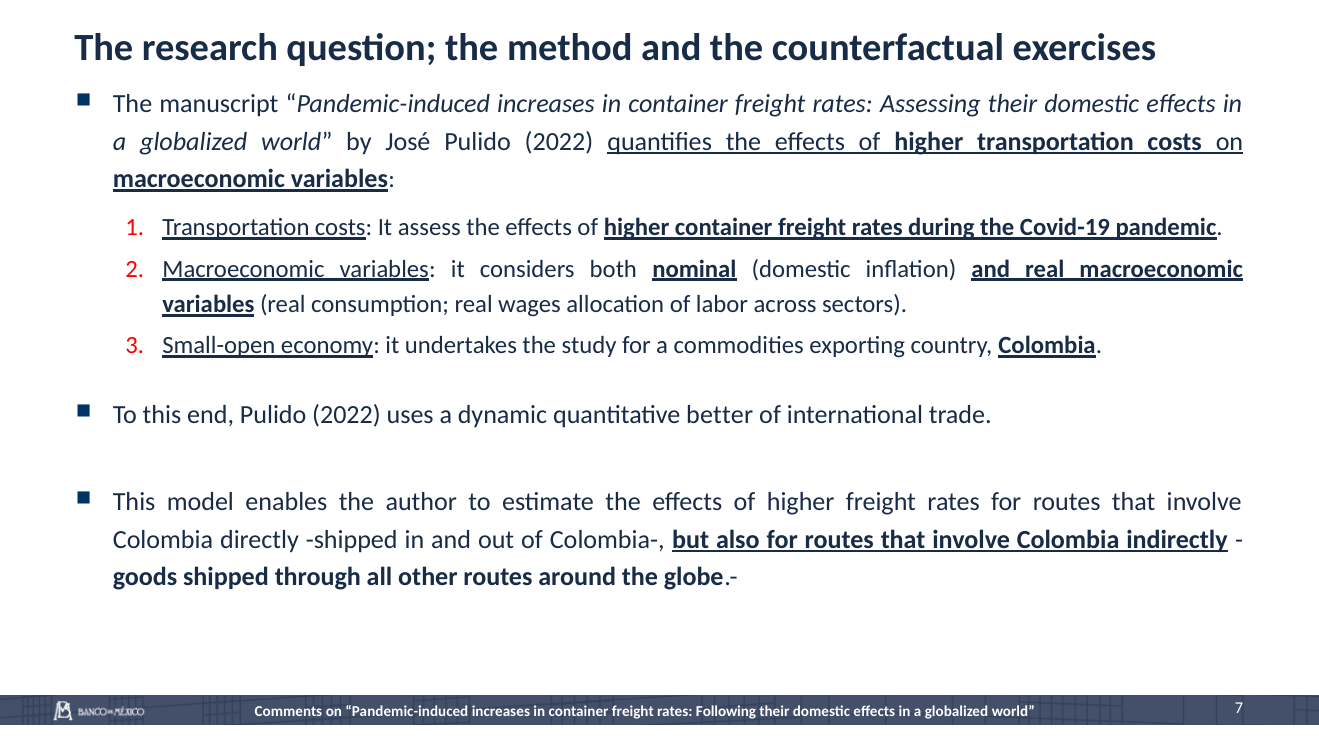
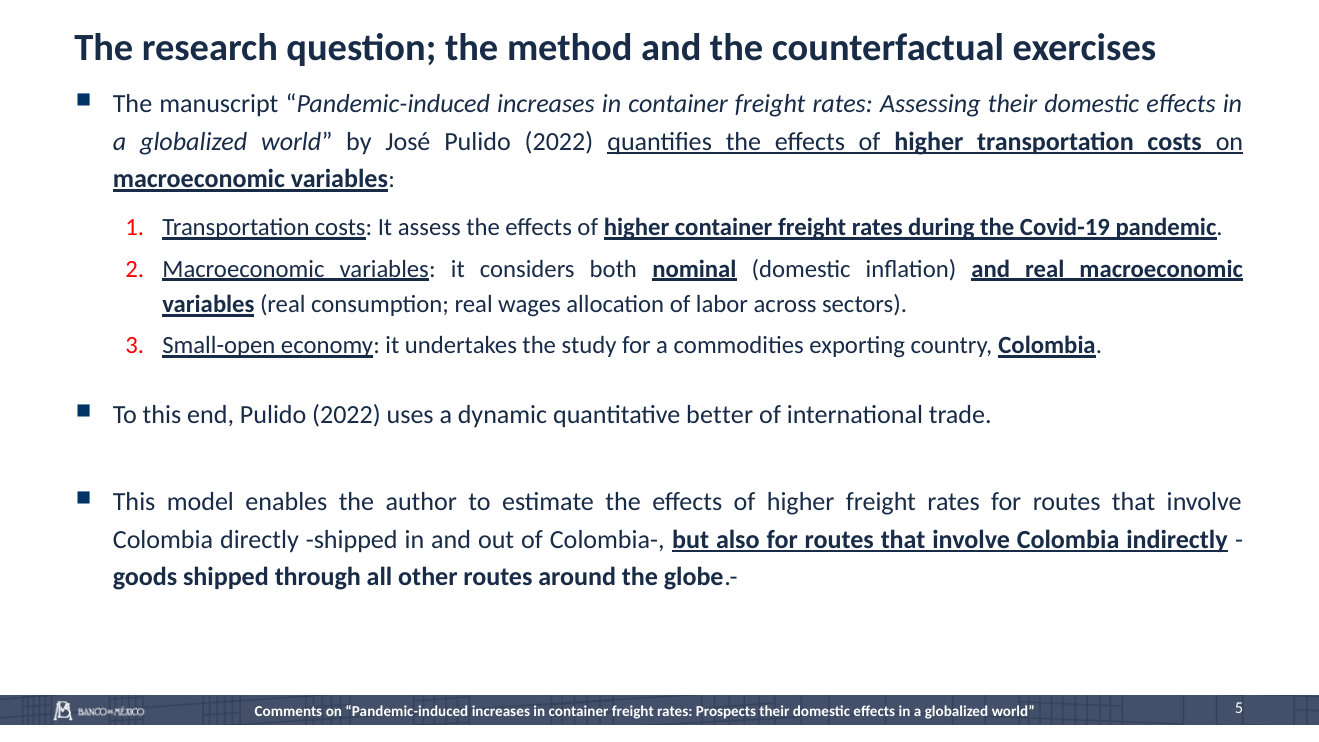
Following: Following -> Prospects
7: 7 -> 5
